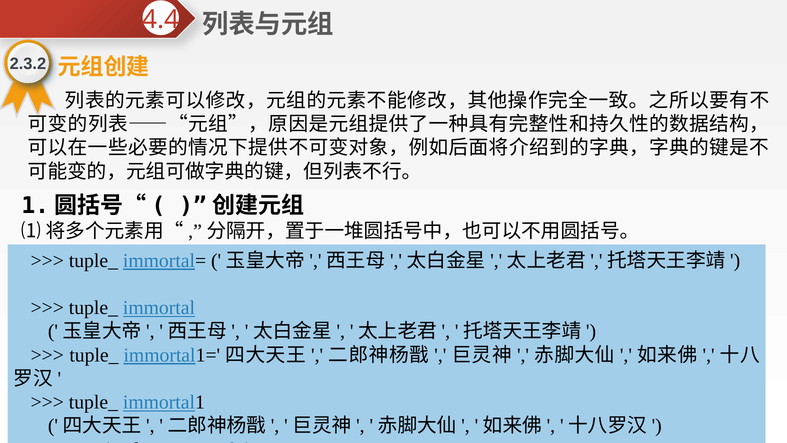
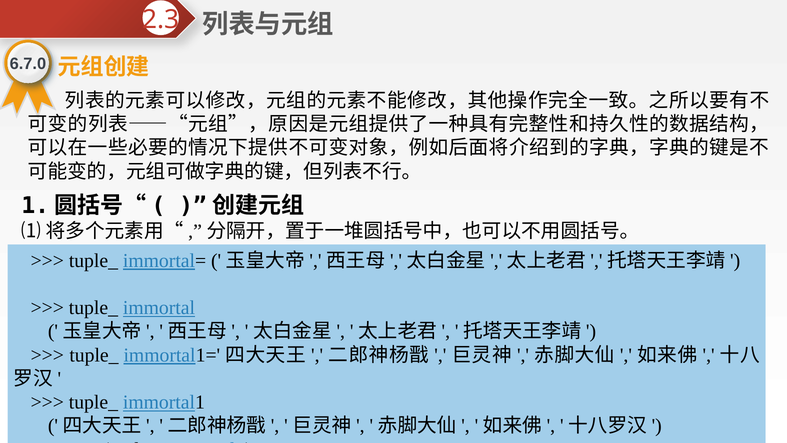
4.4: 4.4 -> 2.3
2.3.2: 2.3.2 -> 6.7.0
